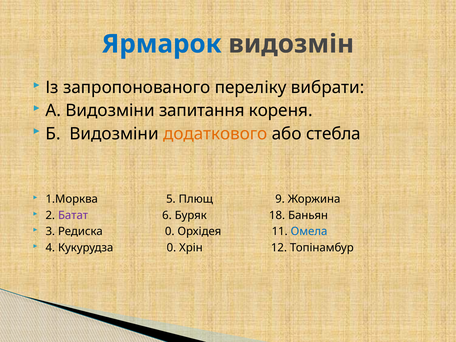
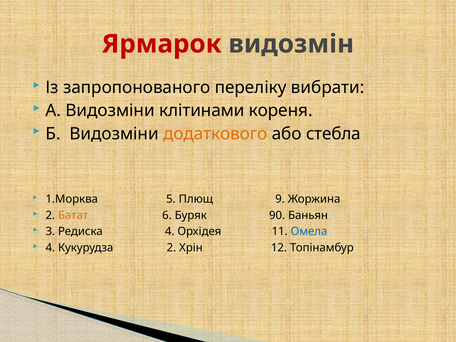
Ярмарок colour: blue -> red
запитання: запитання -> клітинами
Батат colour: purple -> orange
18: 18 -> 90
Редиска 0: 0 -> 4
Кукурудза 0: 0 -> 2
